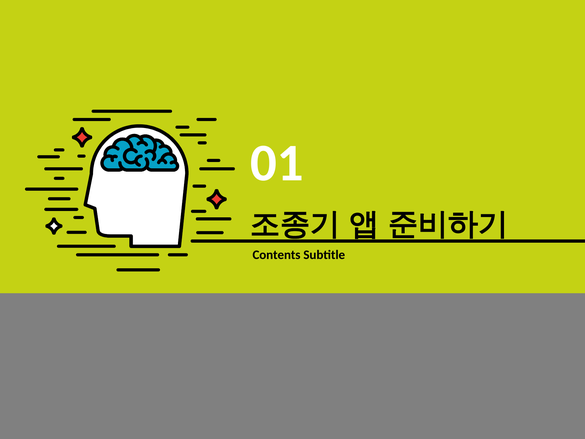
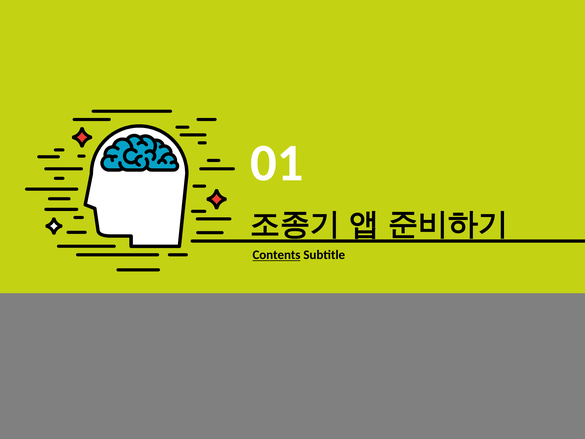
Contents underline: none -> present
